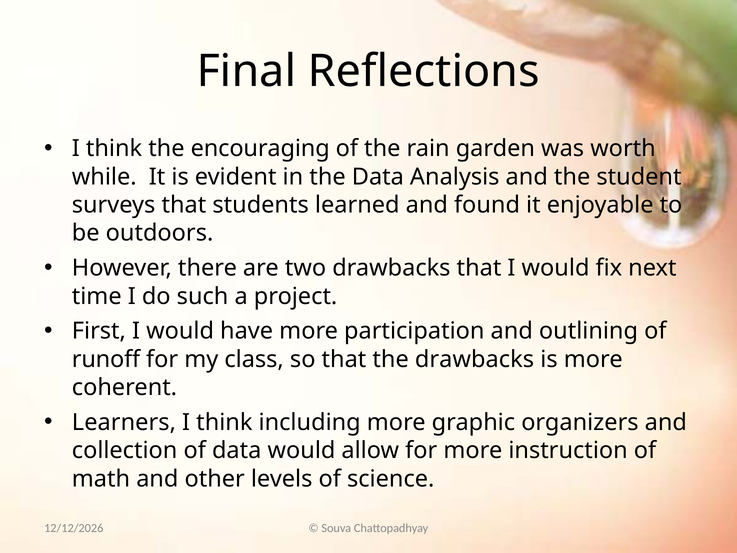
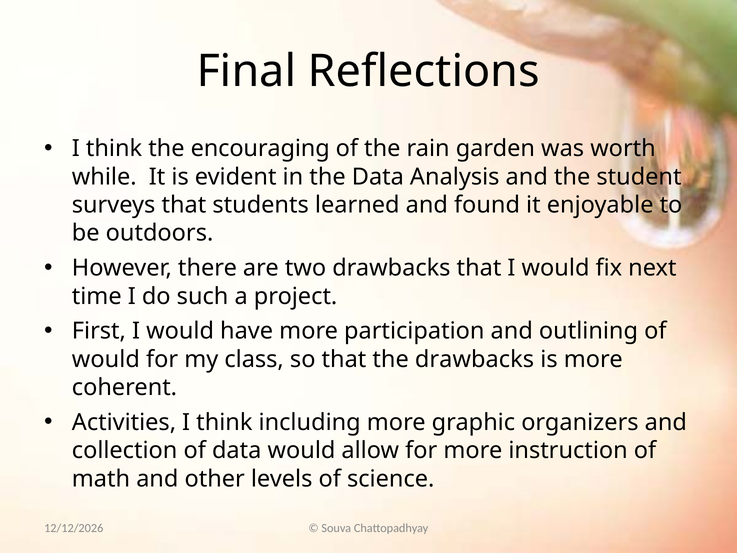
runoff at (106, 359): runoff -> would
Learners: Learners -> Activities
